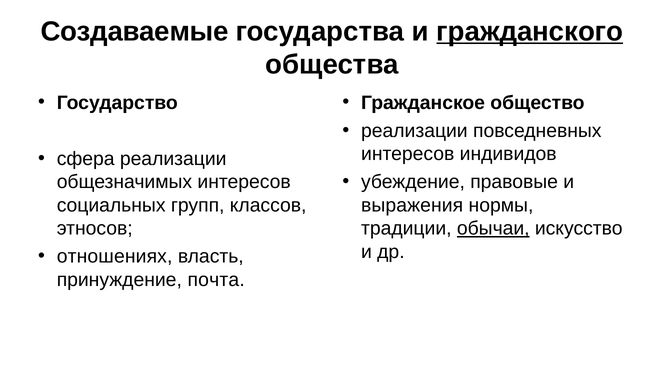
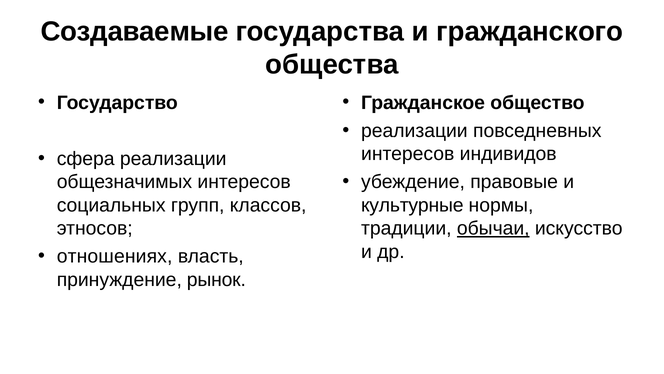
гражданского underline: present -> none
выражения: выражения -> культурные
почта: почта -> рынок
